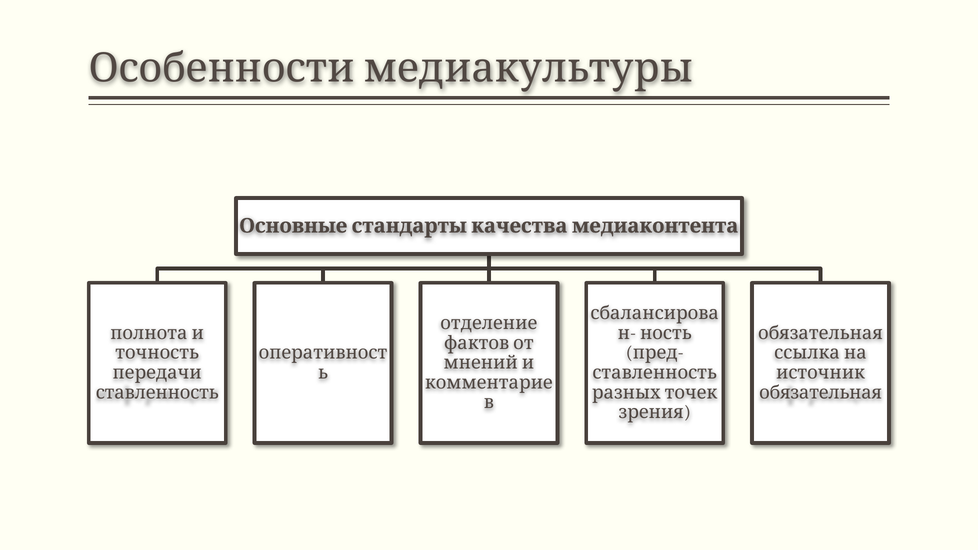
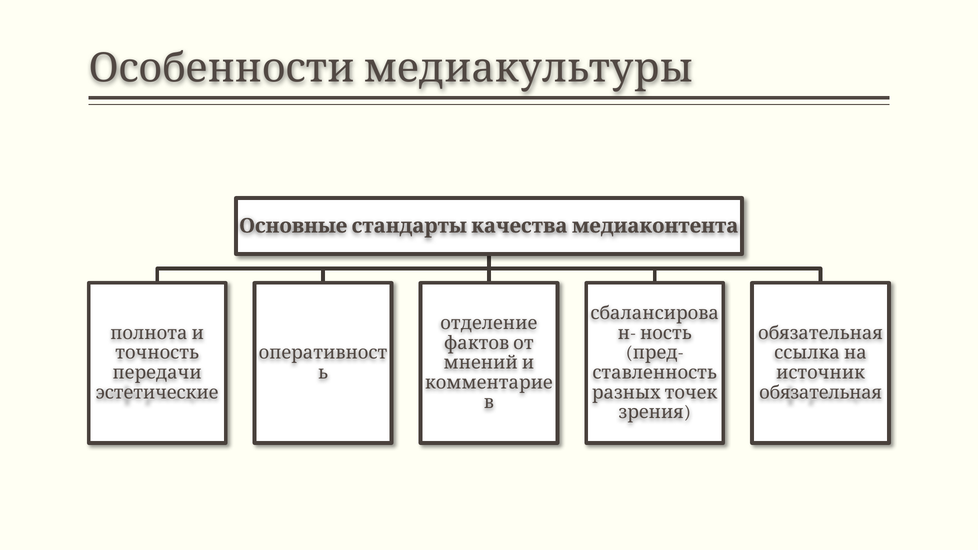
ставленность at (157, 393): ставленность -> эстетические
